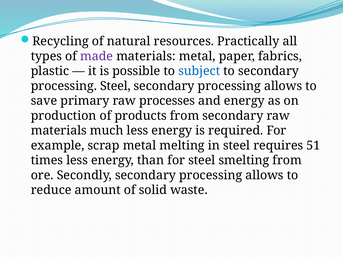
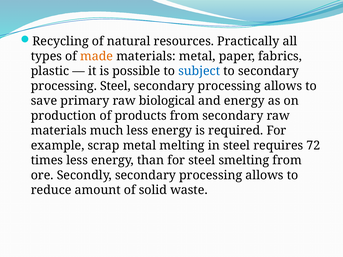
made colour: purple -> orange
processes: processes -> biological
51: 51 -> 72
